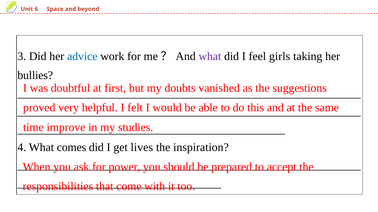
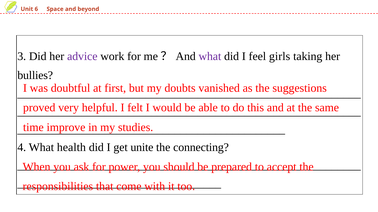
advice colour: blue -> purple
comes: comes -> health
lives: lives -> unite
inspiration: inspiration -> connecting
